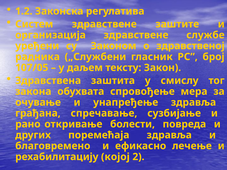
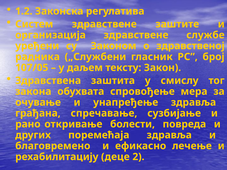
којој: којој -> деце
